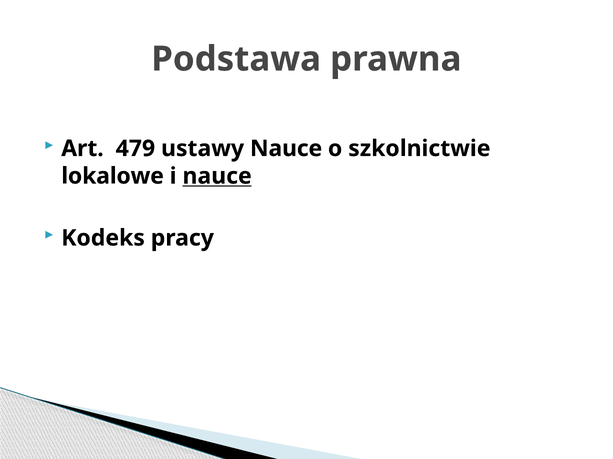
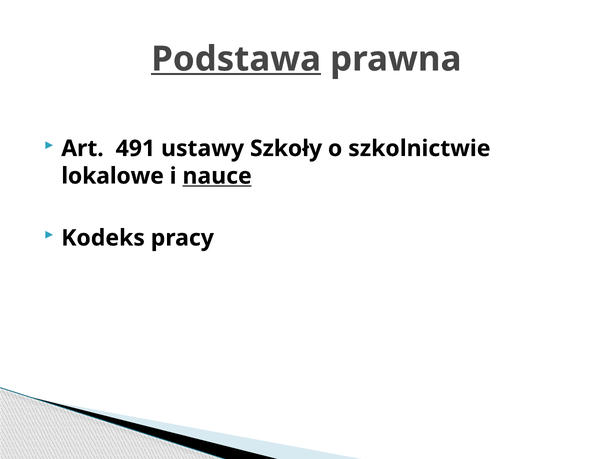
Podstawa underline: none -> present
479: 479 -> 491
ustawy Nauce: Nauce -> Szkoły
